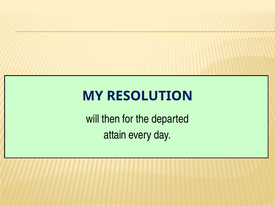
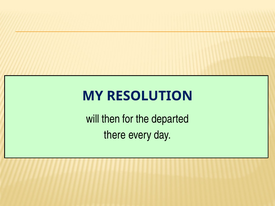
attain: attain -> there
